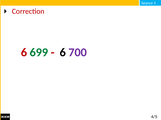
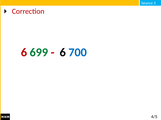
700 colour: purple -> blue
